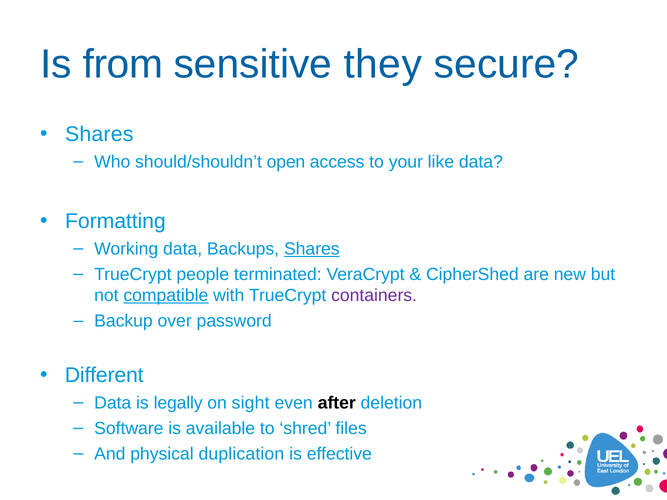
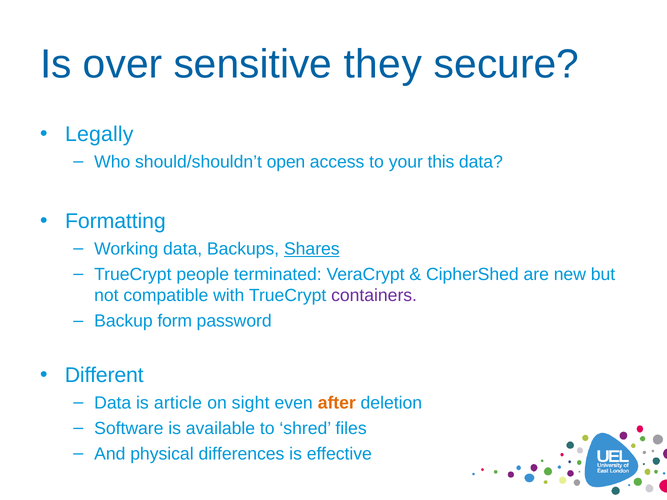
from: from -> over
Shares at (99, 134): Shares -> Legally
like: like -> this
compatible underline: present -> none
over: over -> form
legally: legally -> article
after colour: black -> orange
duplication: duplication -> differences
